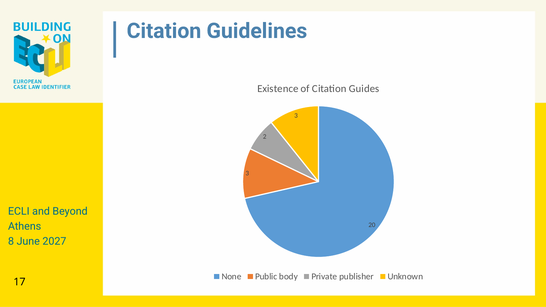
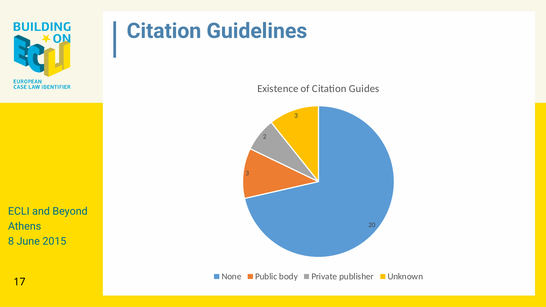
2027: 2027 -> 2015
